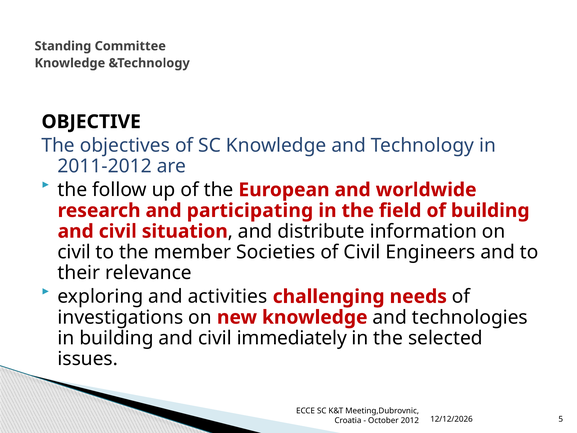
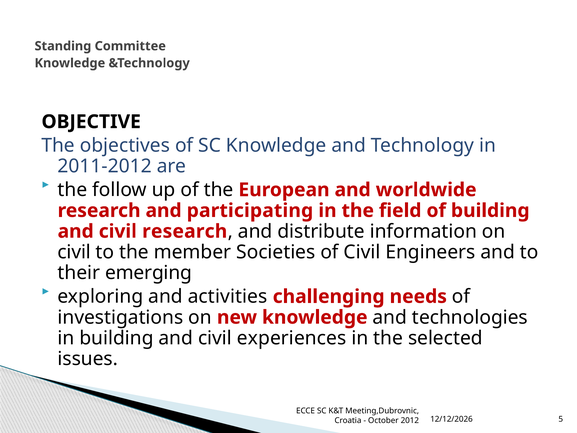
civil situation: situation -> research
relevance: relevance -> emerging
immediately: immediately -> experiences
